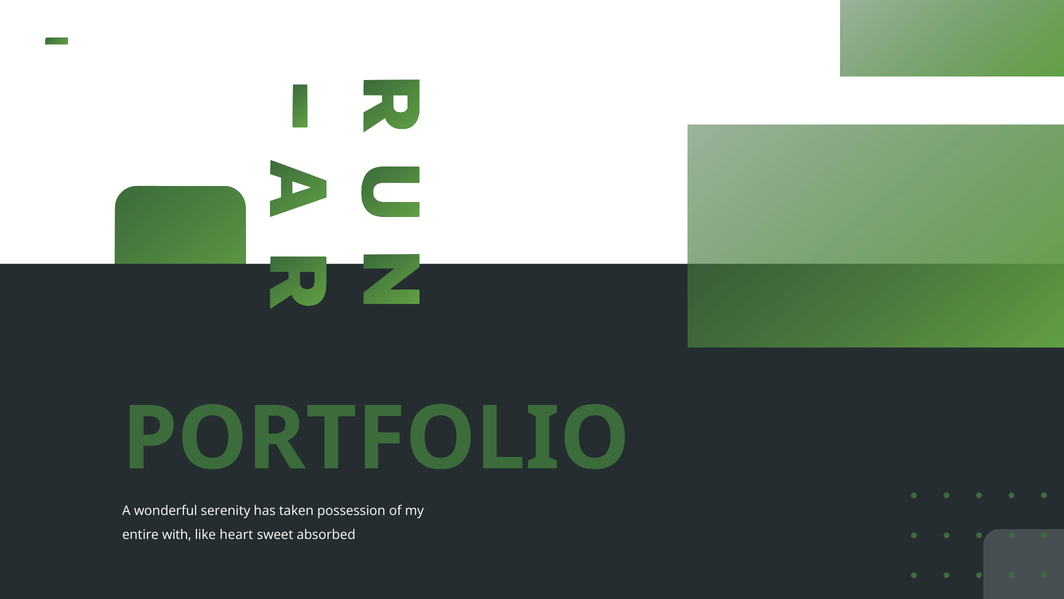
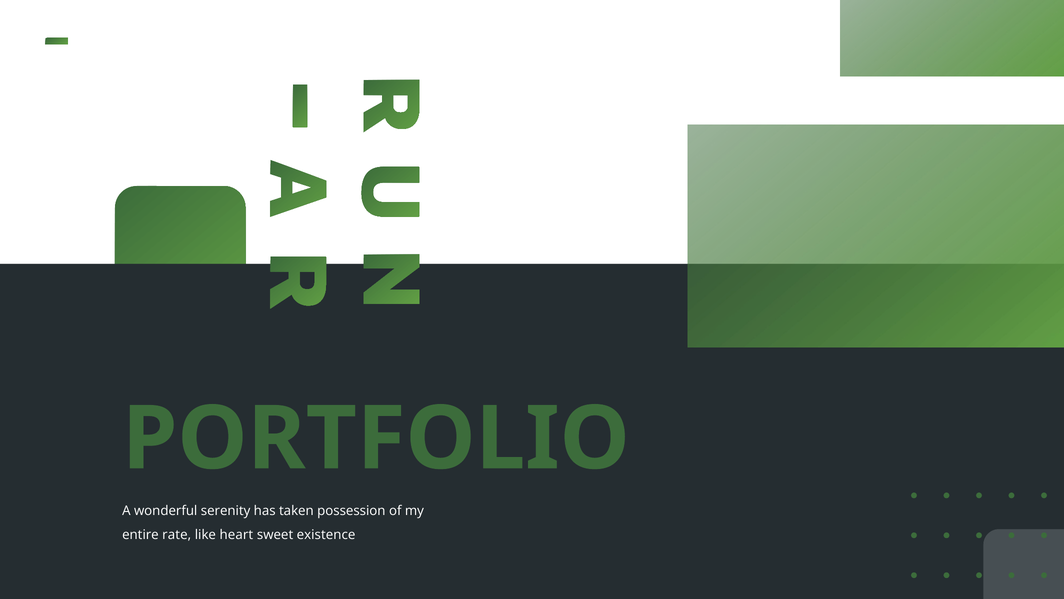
with: with -> rate
absorbed: absorbed -> existence
